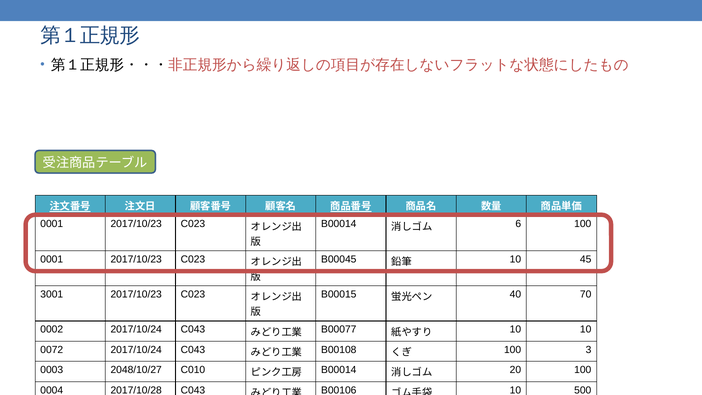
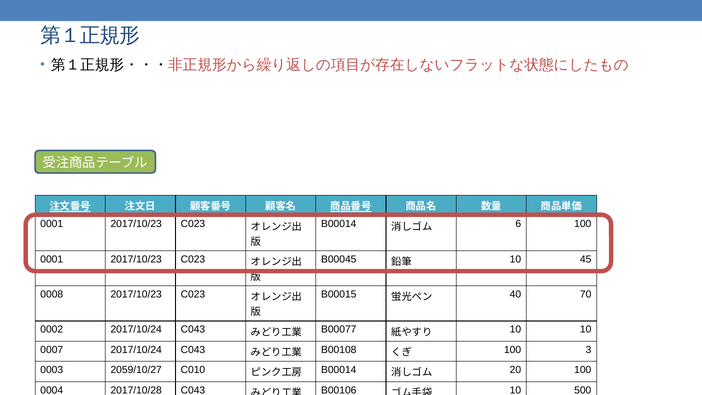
3001: 3001 -> 0008
0072: 0072 -> 0007
2048/10/27: 2048/10/27 -> 2059/10/27
